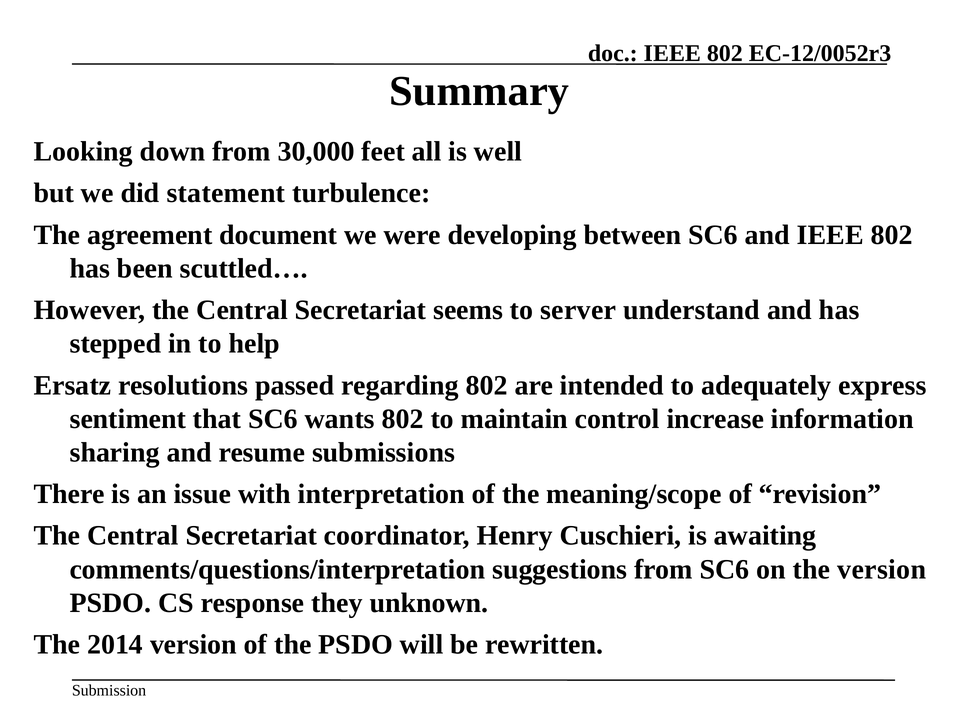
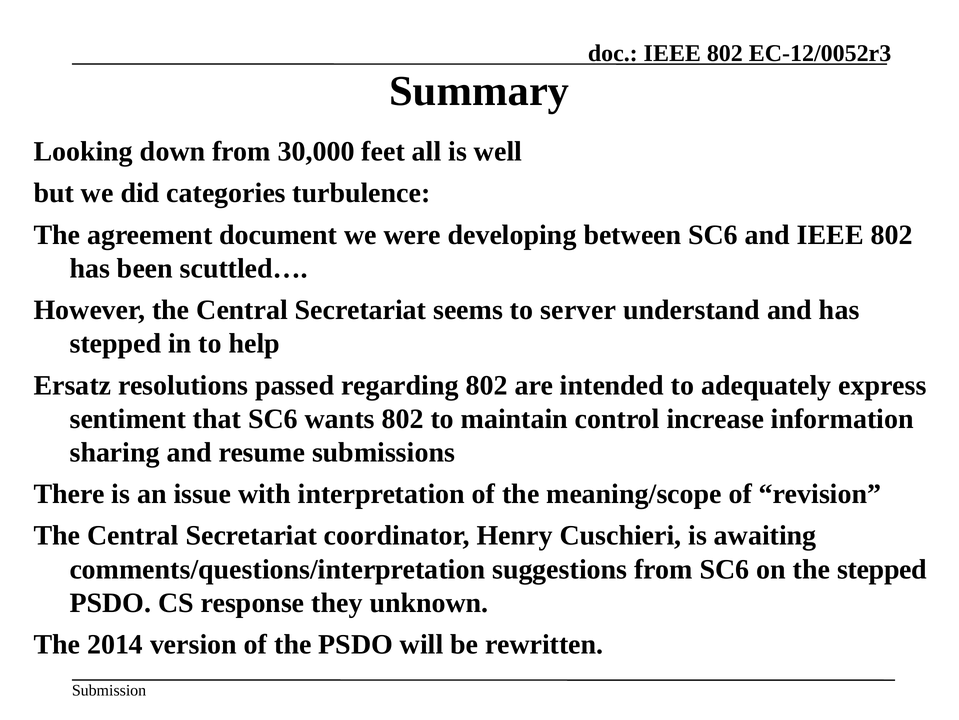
statement: statement -> categories
the version: version -> stepped
